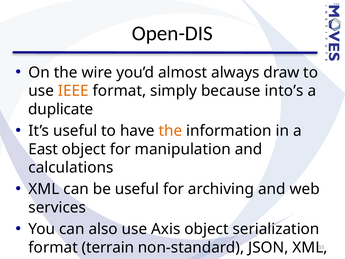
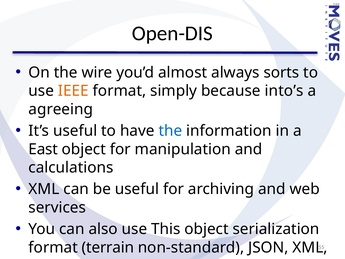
draw: draw -> sorts
duplicate: duplicate -> agreeing
the at (170, 131) colour: orange -> blue
Axis: Axis -> This
